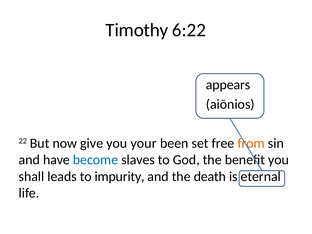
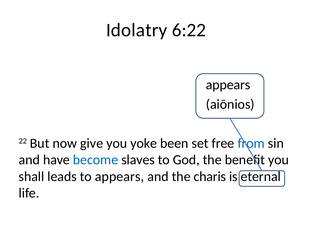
Timothy: Timothy -> Idolatry
your: your -> yoke
from colour: orange -> blue
to impurity: impurity -> appears
death: death -> charis
